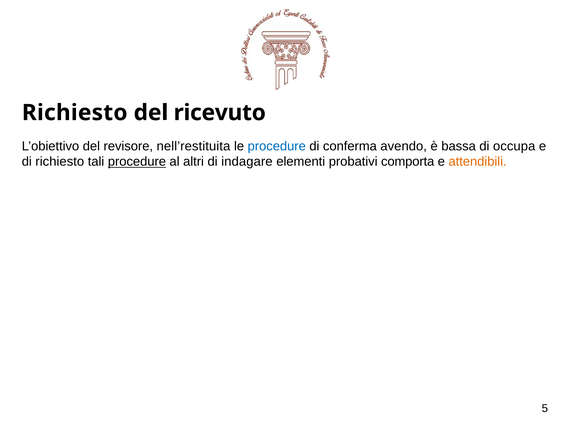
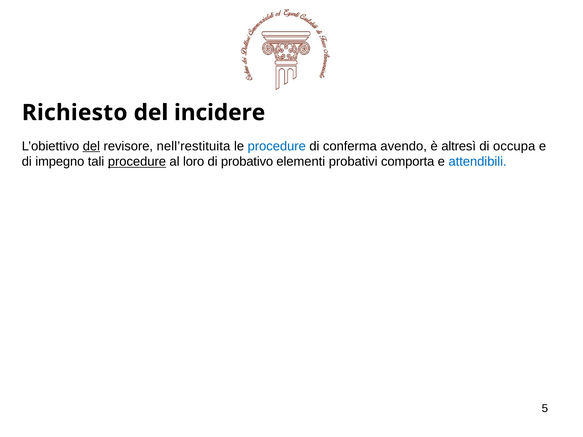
ricevuto: ricevuto -> incidere
del at (91, 146) underline: none -> present
bassa: bassa -> altresì
di richiesto: richiesto -> impegno
altri: altri -> loro
indagare: indagare -> probativo
attendibili colour: orange -> blue
